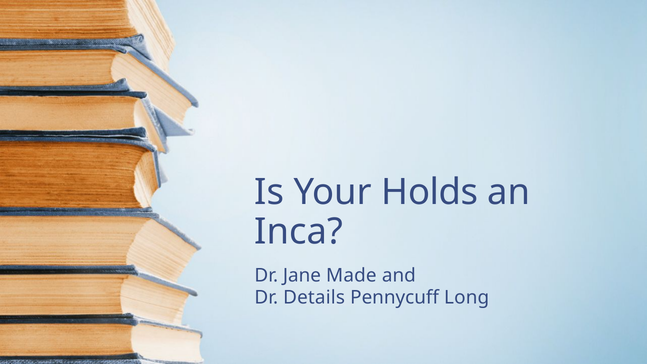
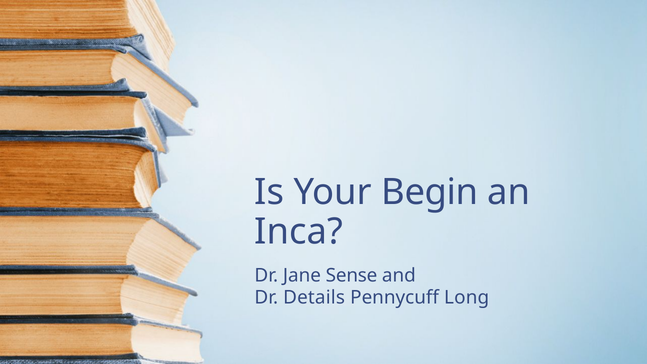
Holds: Holds -> Begin
Made: Made -> Sense
